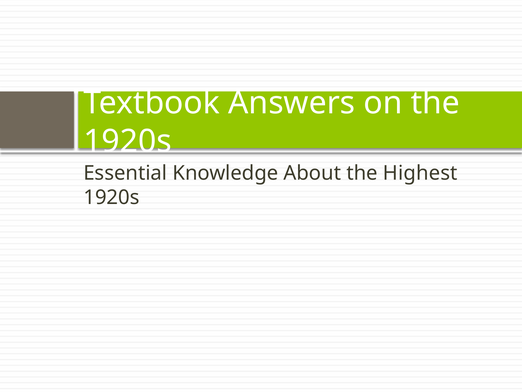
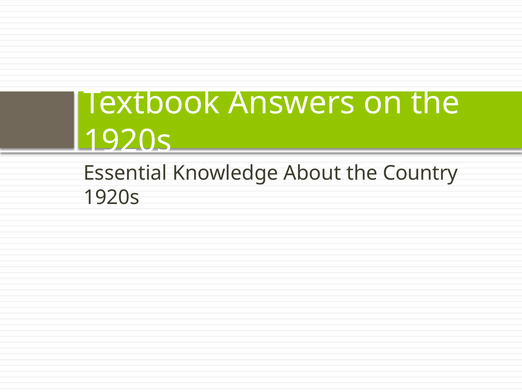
Highest: Highest -> Country
